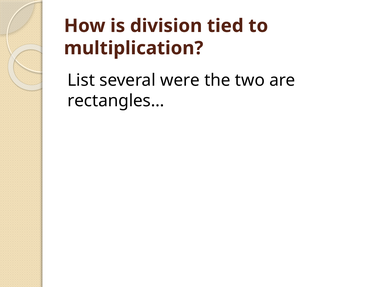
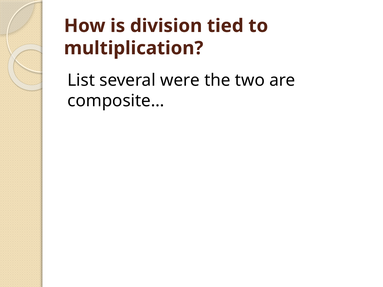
rectangles…: rectangles… -> composite…
